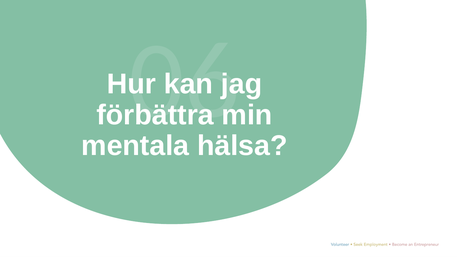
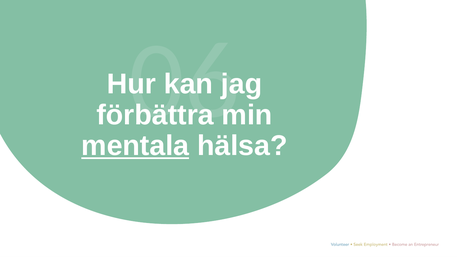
mentala underline: none -> present
